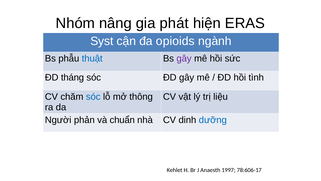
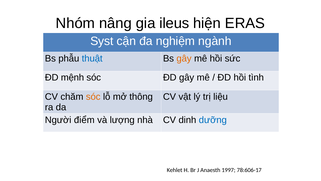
phát: phát -> ileus
opioids: opioids -> nghiệm
gây at (184, 58) colour: purple -> orange
tháng: tháng -> mệnh
sóc at (93, 96) colour: blue -> orange
phản: phản -> điểm
chuẩn: chuẩn -> lượng
